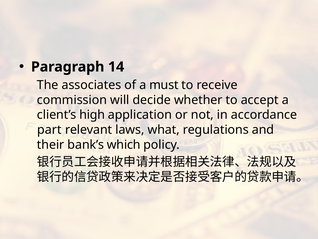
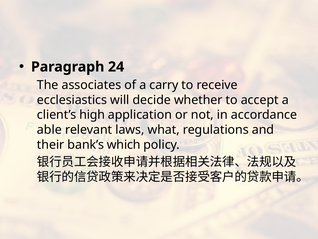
14: 14 -> 24
must: must -> carry
commission: commission -> ecclesiastics
part: part -> able
